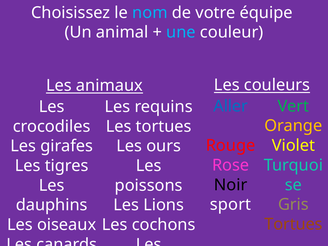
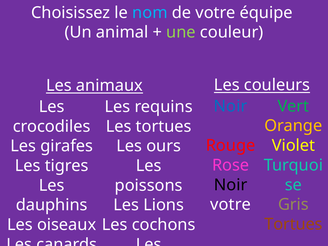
une colour: light blue -> light green
Aller at (231, 106): Aller -> Noir
sport at (231, 205): sport -> votre
